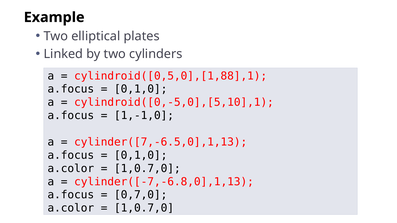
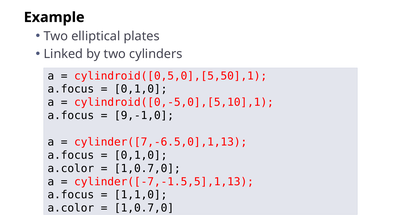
cylindroid([0,5,0],[1,88],1: cylindroid([0,5,0],[1,88],1 -> cylindroid([0,5,0],[5,50],1
1,-1,0: 1,-1,0 -> 9,-1,0
cylinder([-7,-6.8,0],1,13: cylinder([-7,-6.8,0],1,13 -> cylinder([-7,-1.5,5],1,13
0,7,0: 0,7,0 -> 1,1,0
